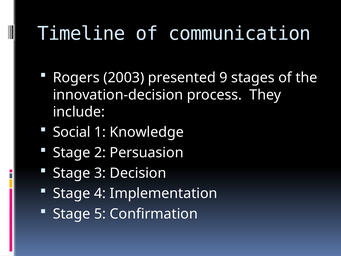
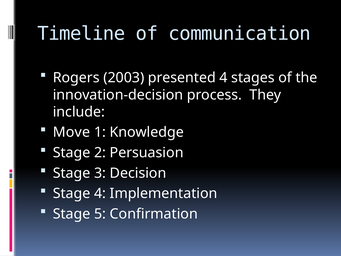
presented 9: 9 -> 4
Social: Social -> Move
